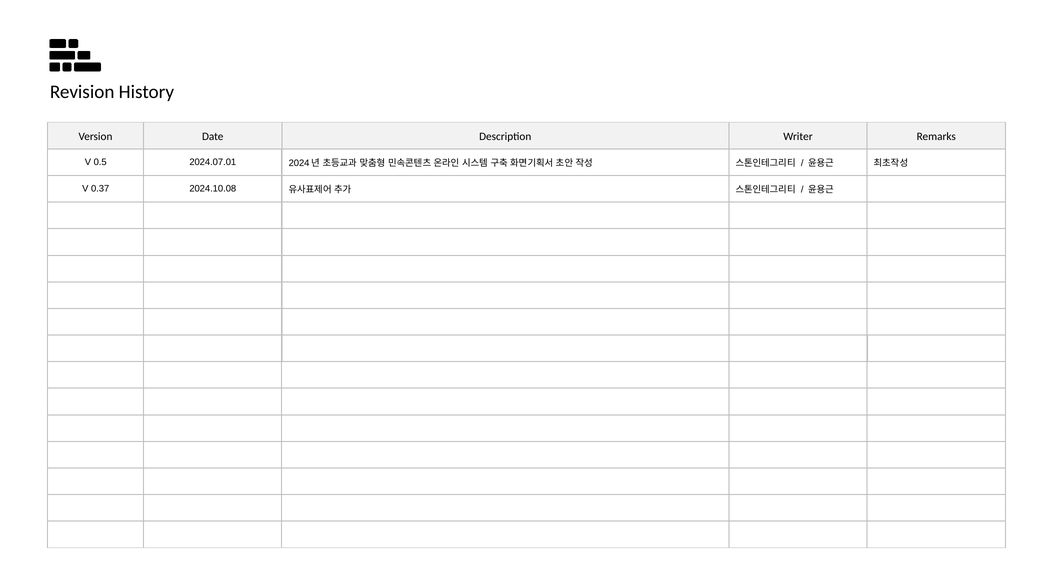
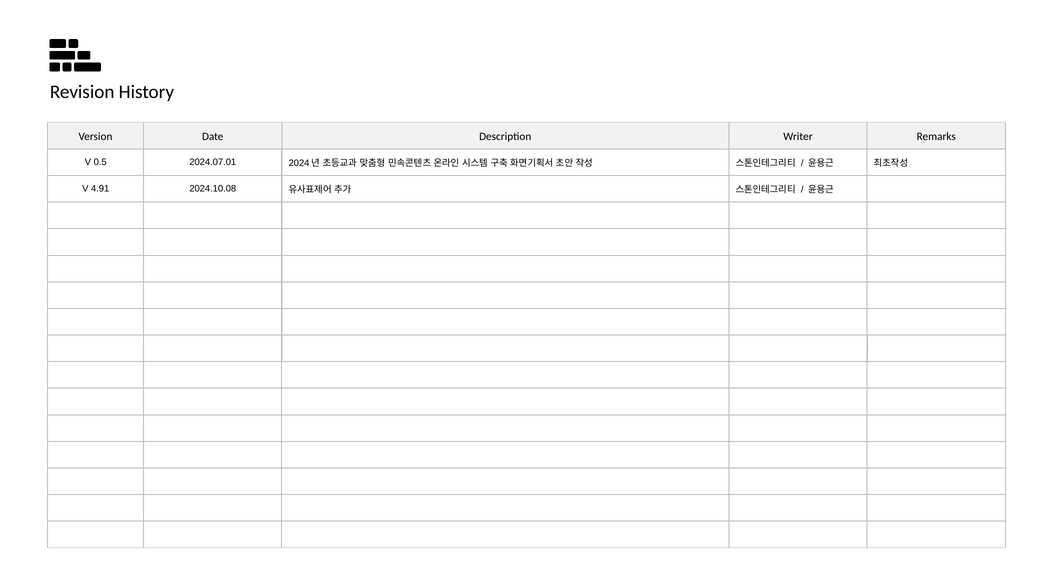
0.37: 0.37 -> 4.91
